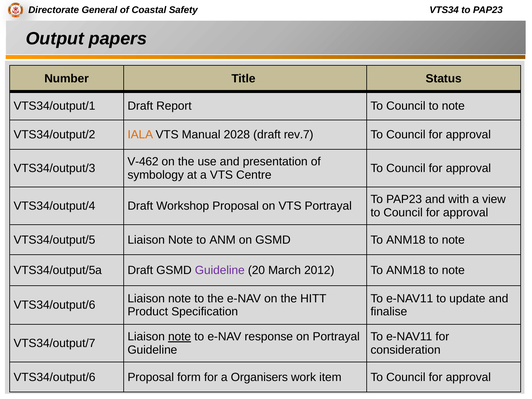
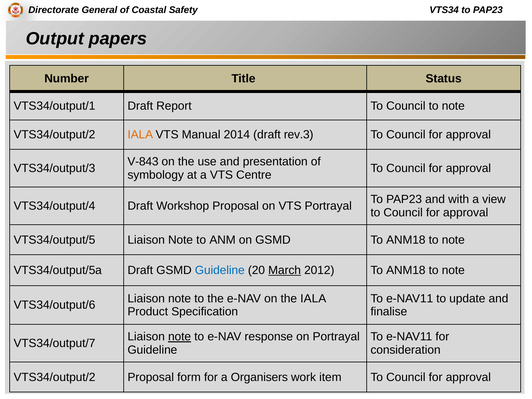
2028: 2028 -> 2014
rev.7: rev.7 -> rev.3
V-462: V-462 -> V-843
Guideline at (220, 270) colour: purple -> blue
March underline: none -> present
the HITT: HITT -> IALA
VTS34/output/6 at (55, 377): VTS34/output/6 -> VTS34/output/2
